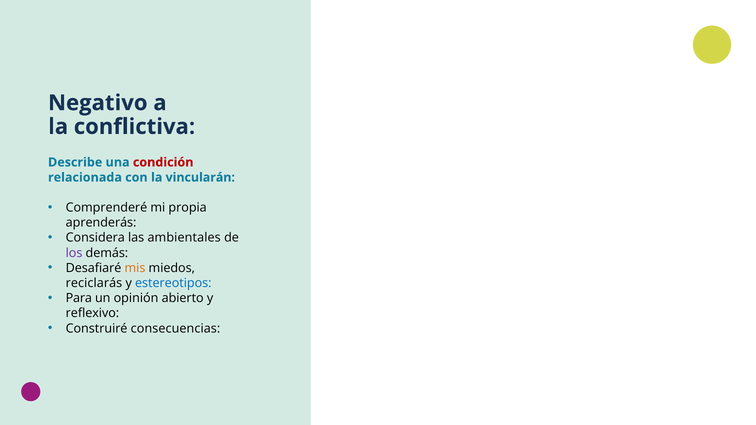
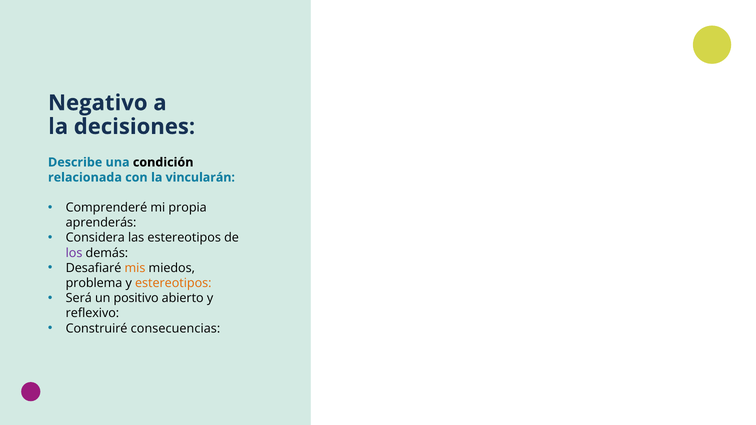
conflictiva: conflictiva -> decisiones
condición colour: red -> black
las ambientales: ambientales -> estereotipos
reciclarás: reciclarás -> problema
estereotipos at (173, 283) colour: blue -> orange
Para: Para -> Será
opinión: opinión -> positivo
